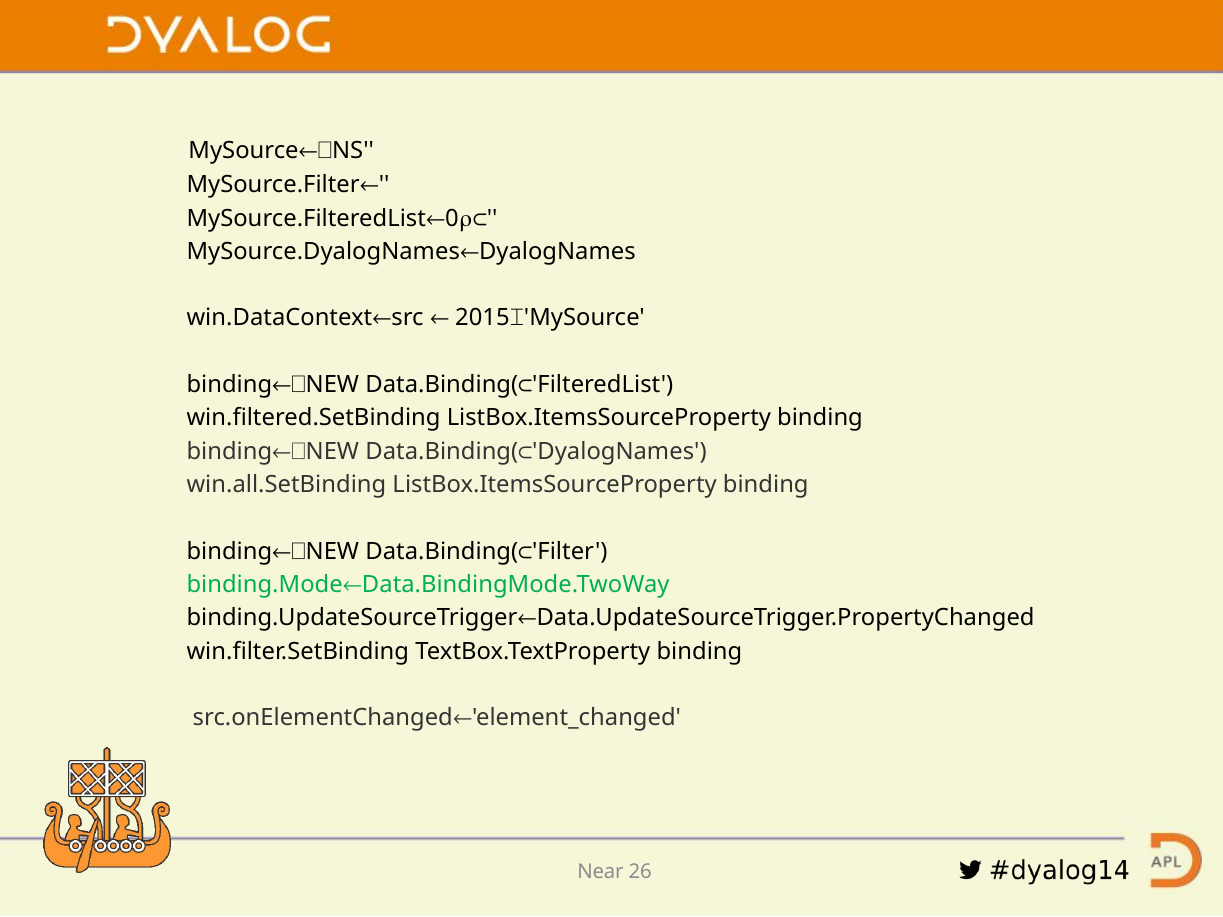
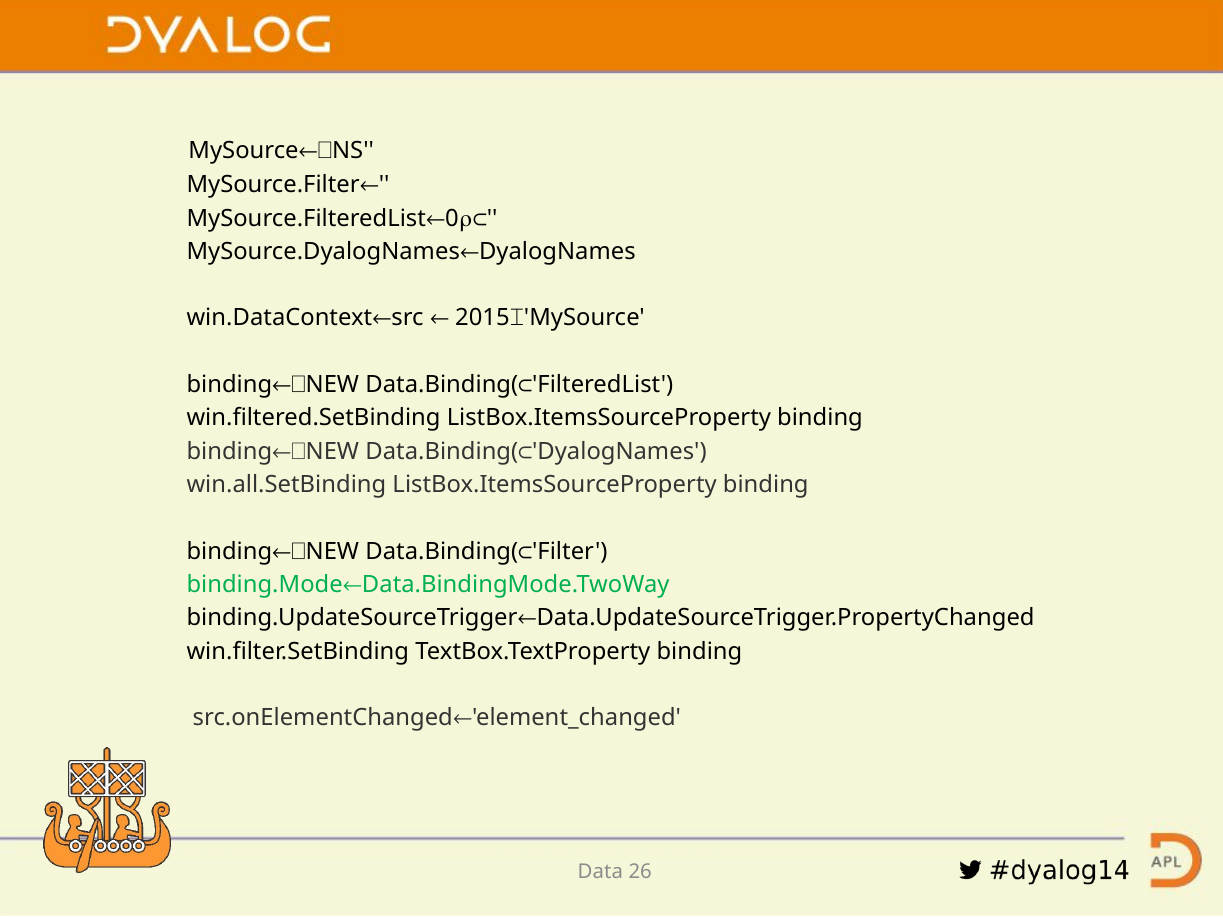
Near: Near -> Data
